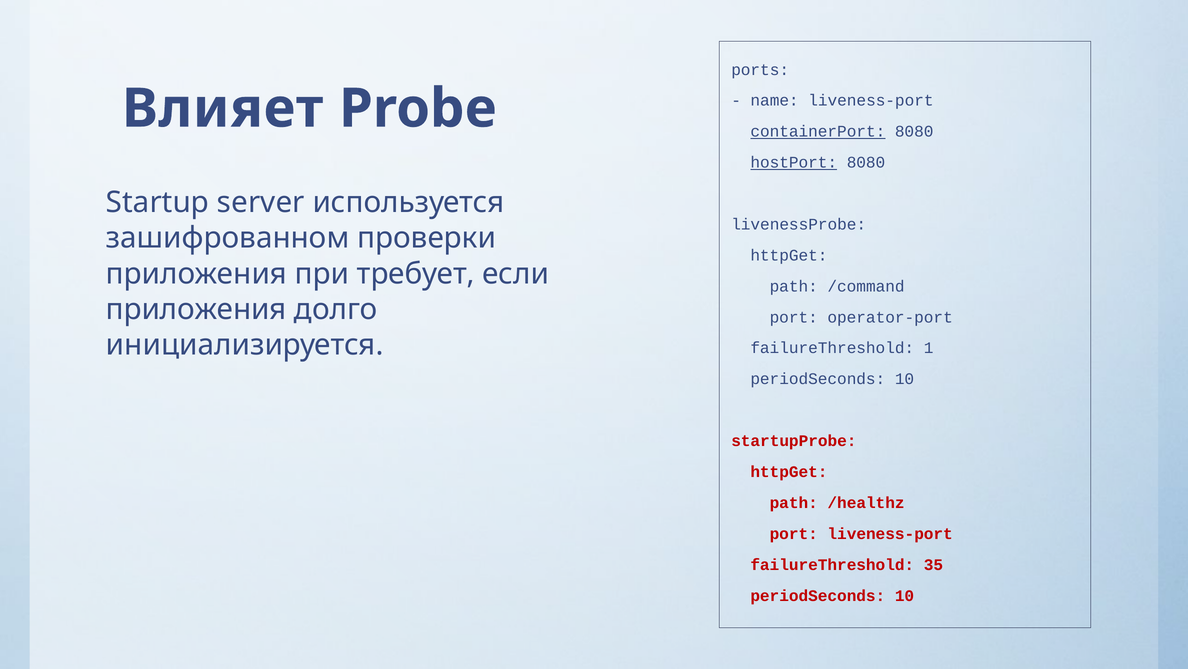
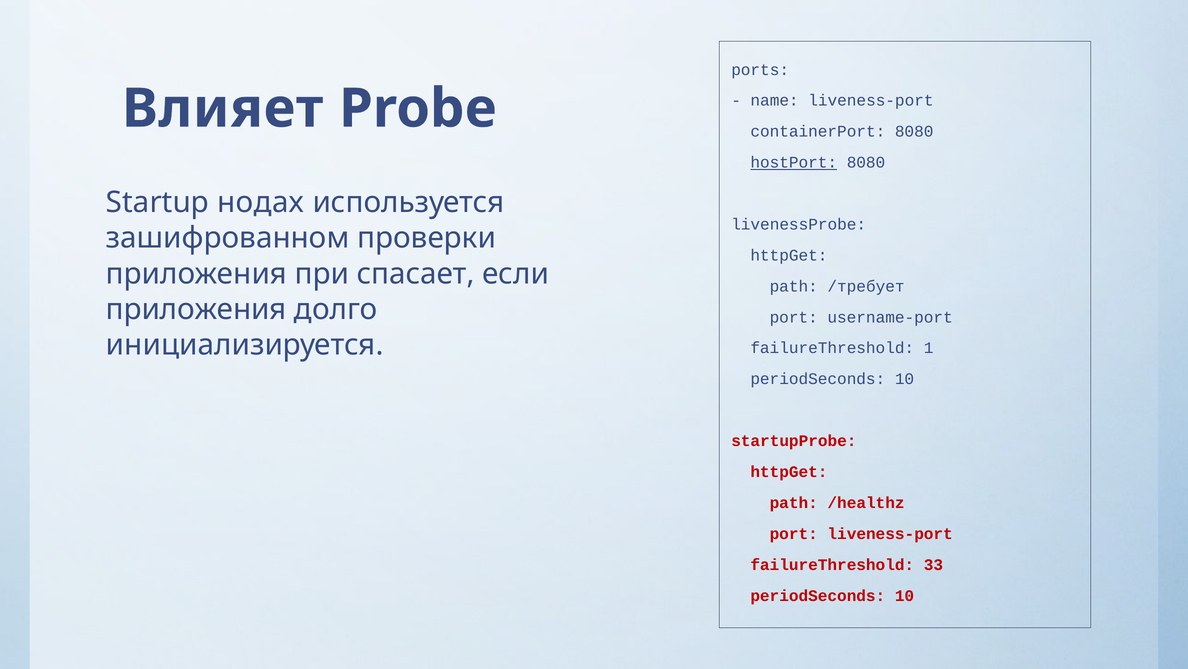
containerPort underline: present -> none
server: server -> нодах
требует: требует -> спасает
/command: /command -> /требует
operator-port: operator-port -> username-port
35: 35 -> 33
